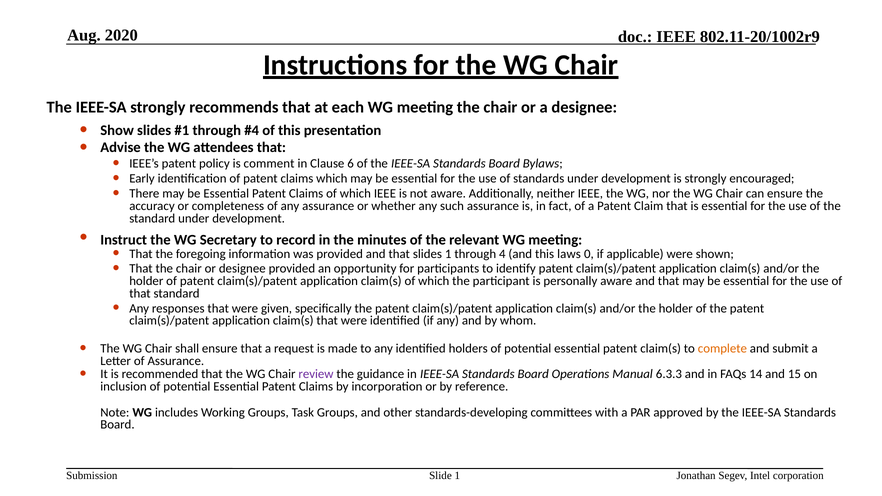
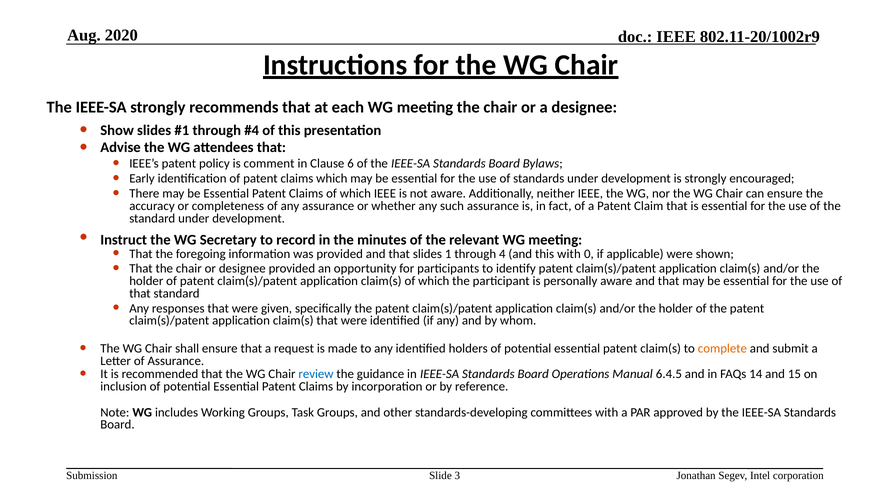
this laws: laws -> with
review colour: purple -> blue
6.3.3: 6.3.3 -> 6.4.5
Slide 1: 1 -> 3
